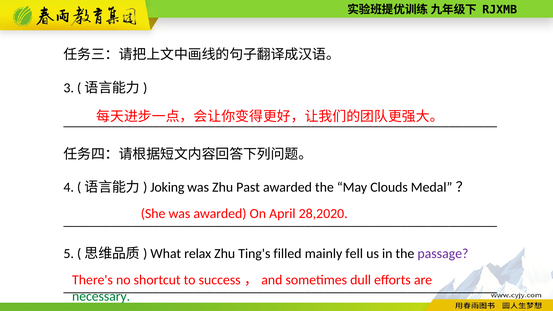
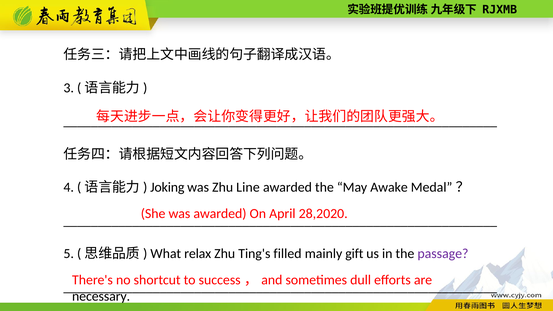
Past: Past -> Line
Clouds: Clouds -> Awake
fell: fell -> gift
necessary colour: green -> black
